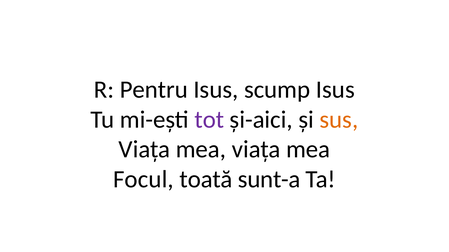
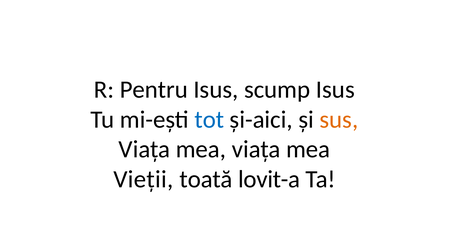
tot colour: purple -> blue
Focul: Focul -> Vieții
sunt-a: sunt-a -> lovit-a
